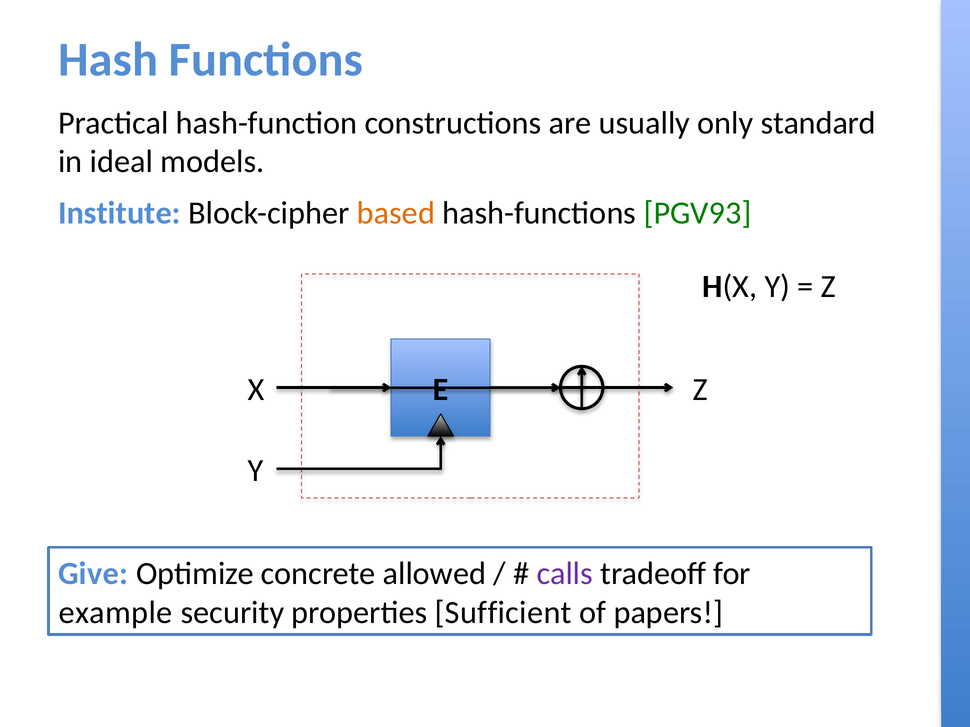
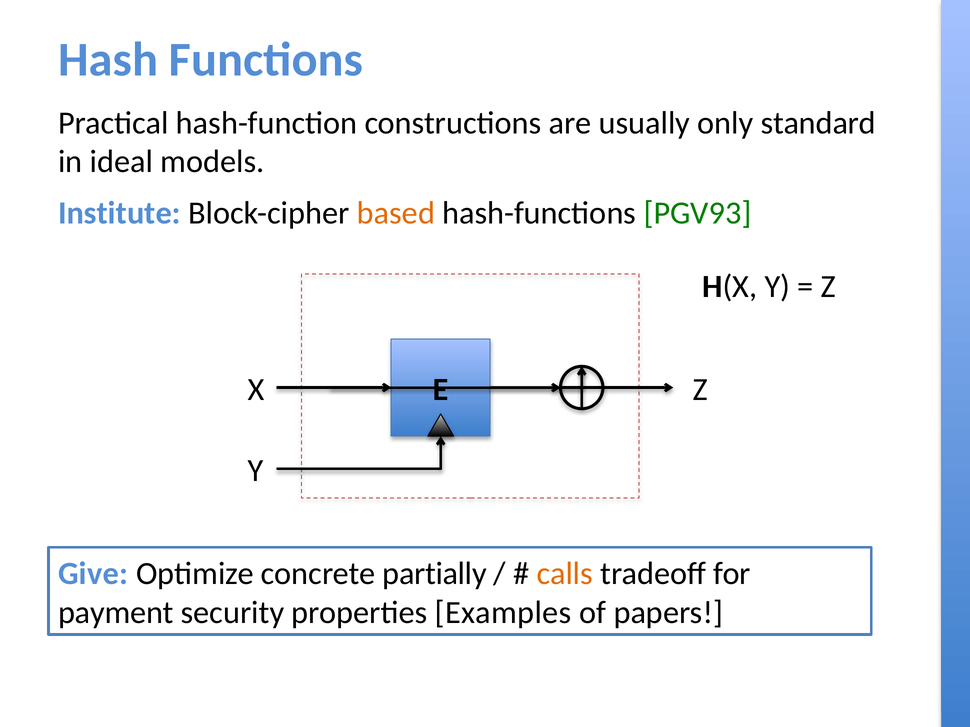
allowed: allowed -> partially
calls colour: purple -> orange
example: example -> payment
Sufficient: Sufficient -> Examples
